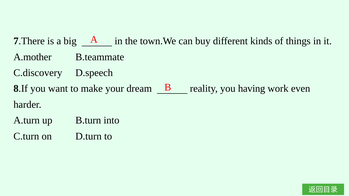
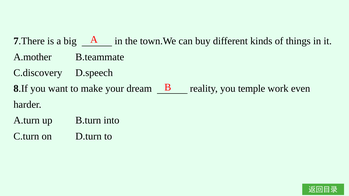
having: having -> temple
